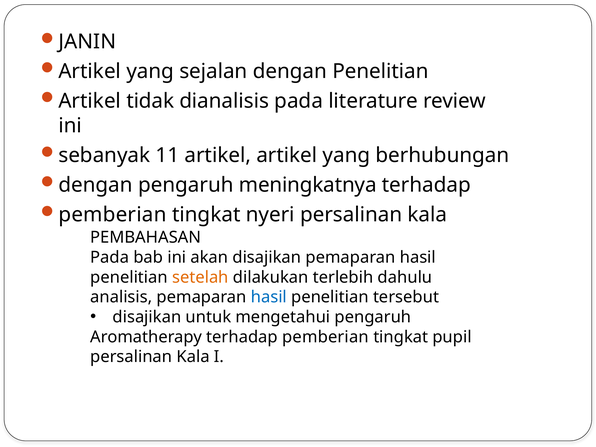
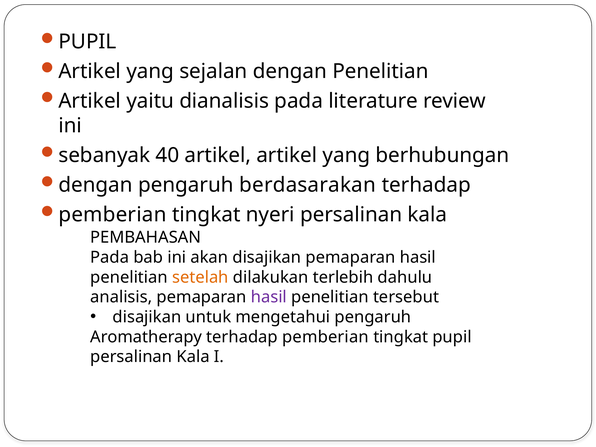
JANIN at (87, 42): JANIN -> PUPIL
tidak: tidak -> yaitu
11: 11 -> 40
meningkatnya: meningkatnya -> berdasarakan
hasil at (269, 297) colour: blue -> purple
